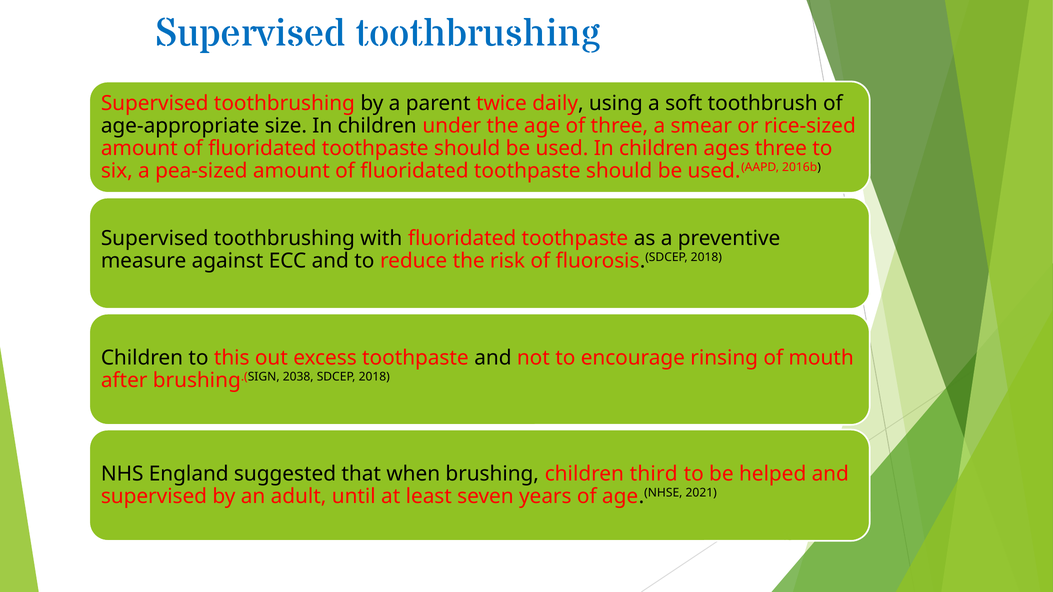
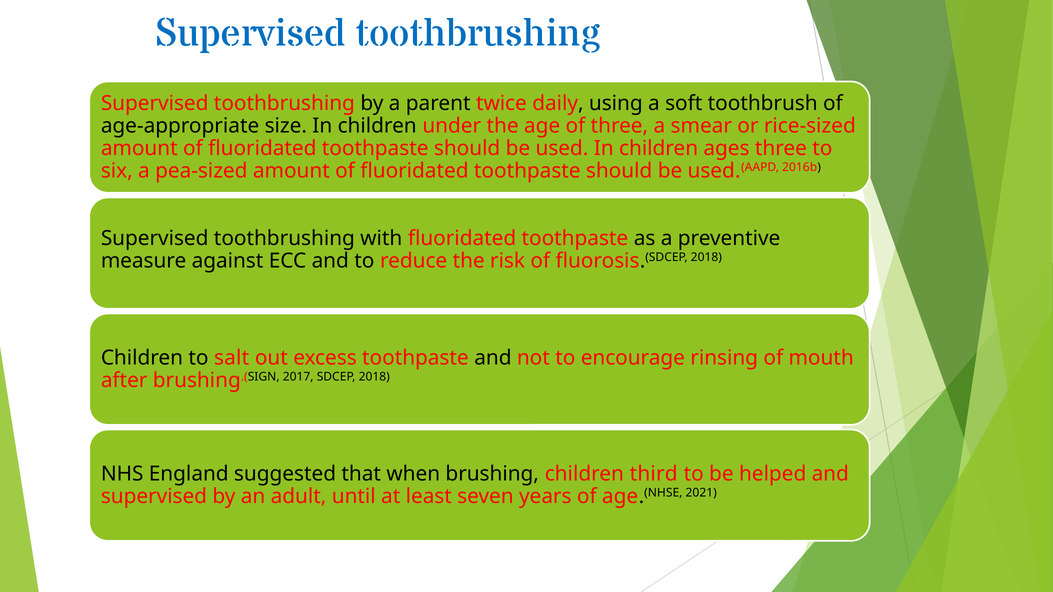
this: this -> salt
2038: 2038 -> 2017
